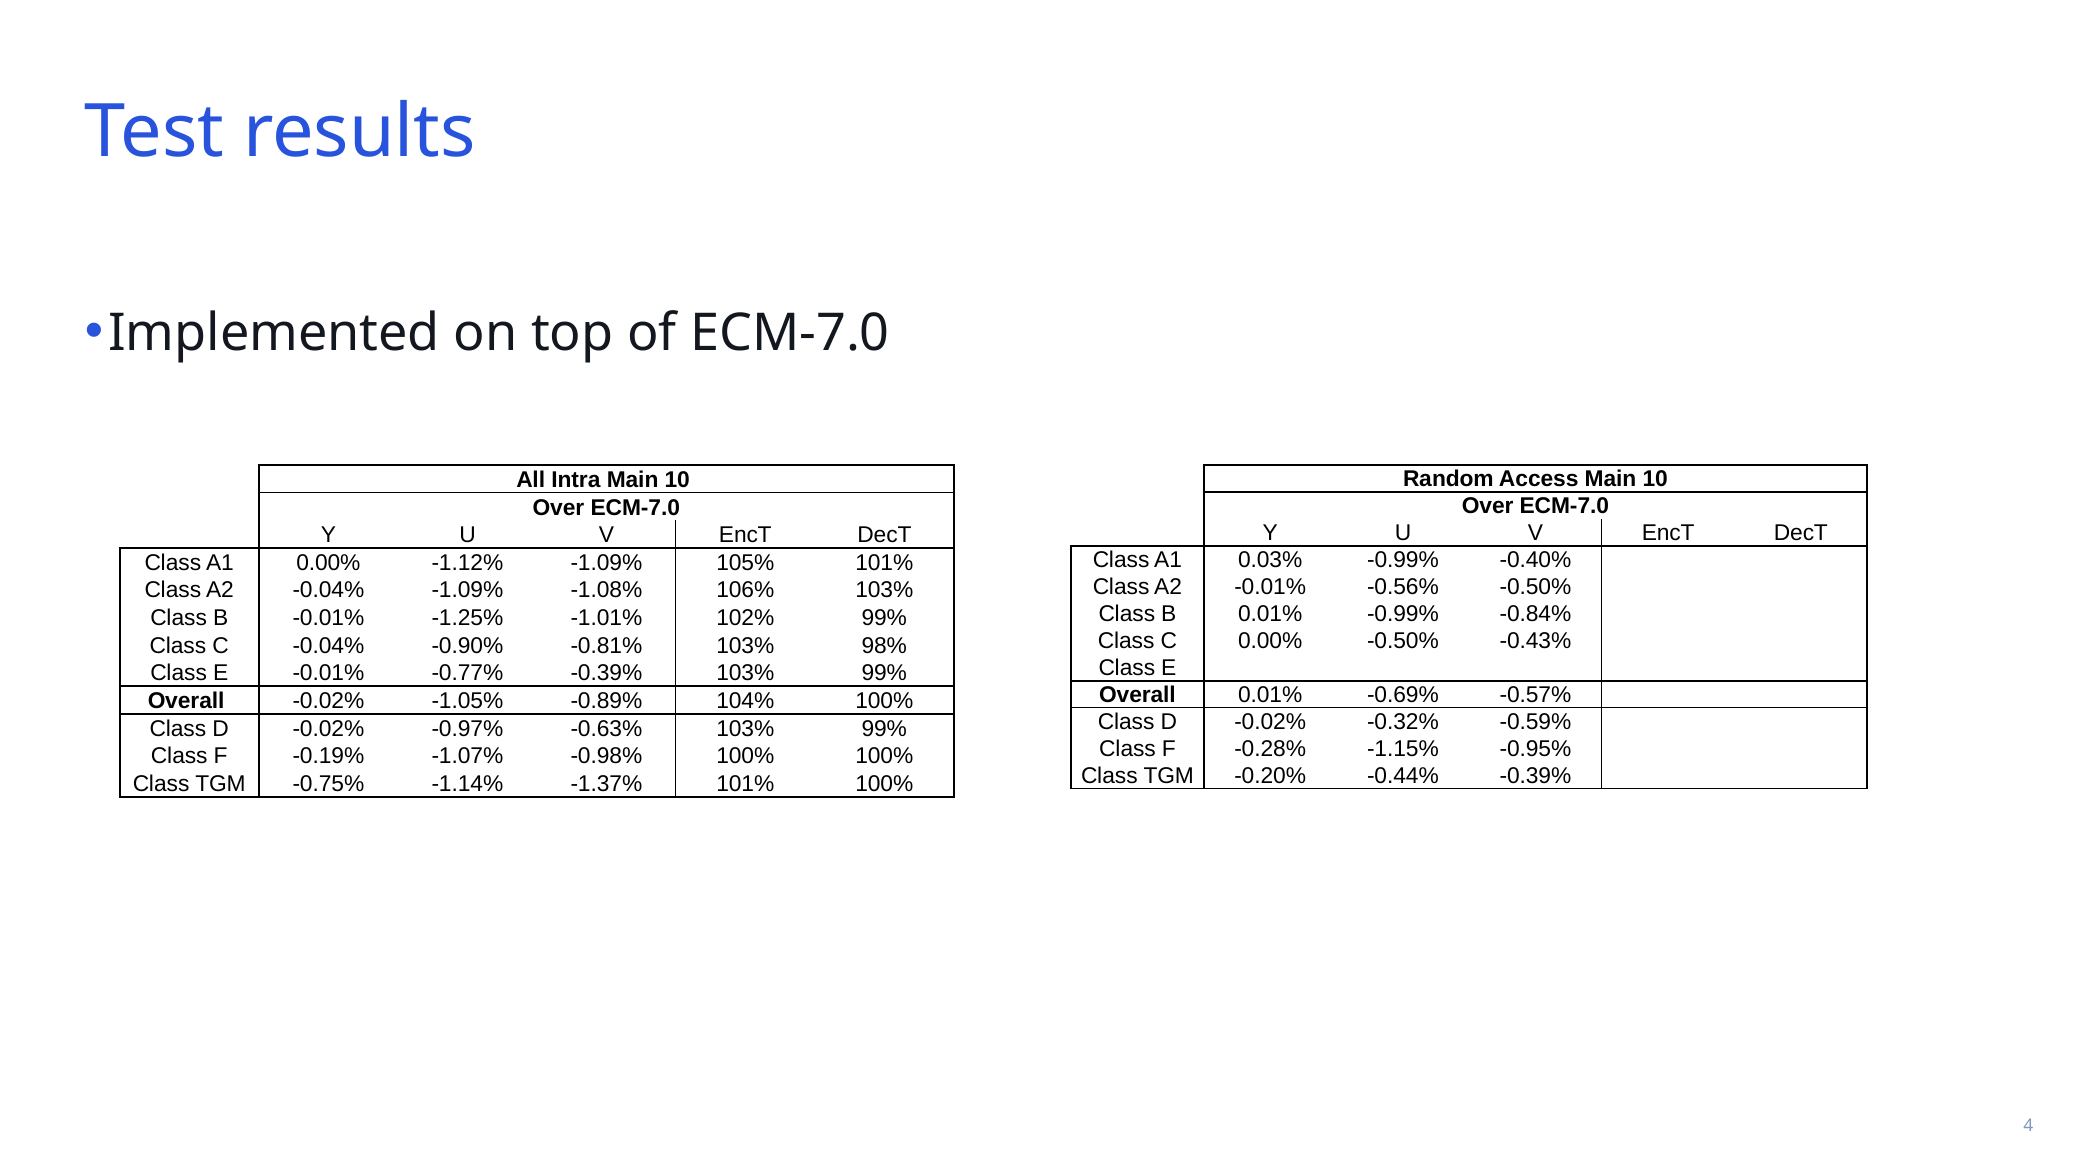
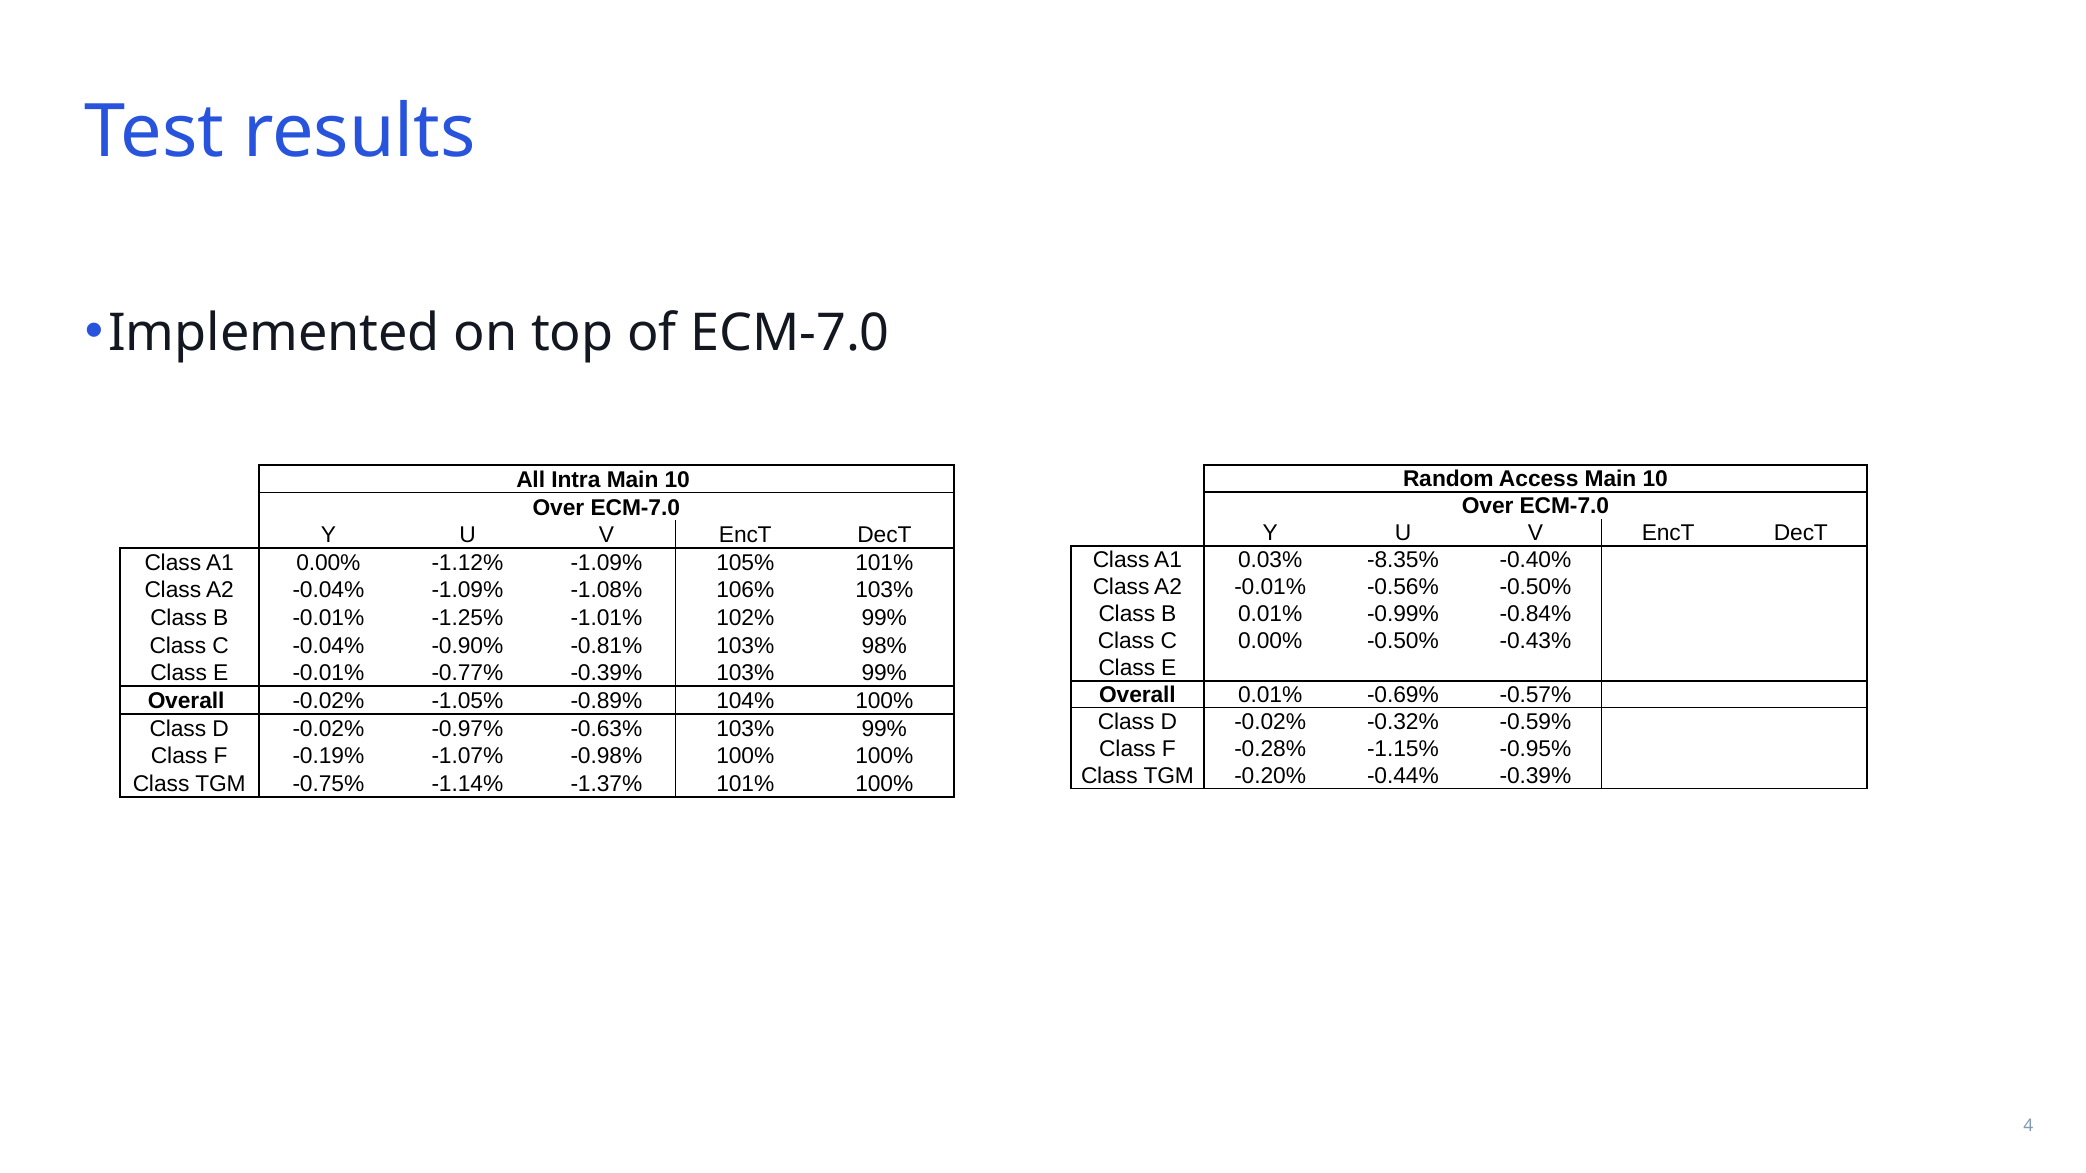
0.03% -0.99%: -0.99% -> -8.35%
